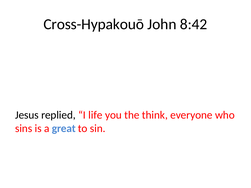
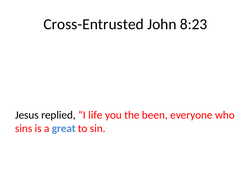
Cross-Hypakouō: Cross-Hypakouō -> Cross-Entrusted
8:42: 8:42 -> 8:23
think: think -> been
